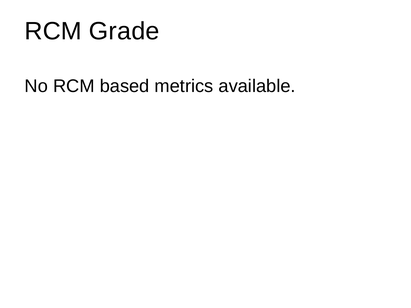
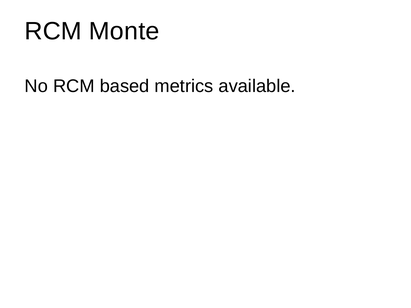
Grade: Grade -> Monte
